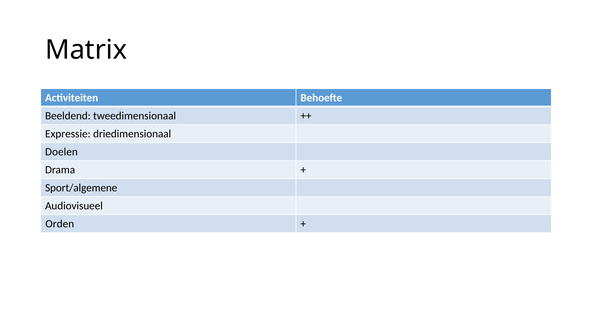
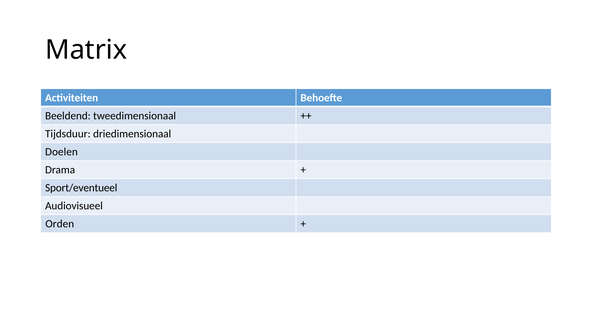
Expressie: Expressie -> Tijdsduur
Sport/algemene: Sport/algemene -> Sport/eventueel
